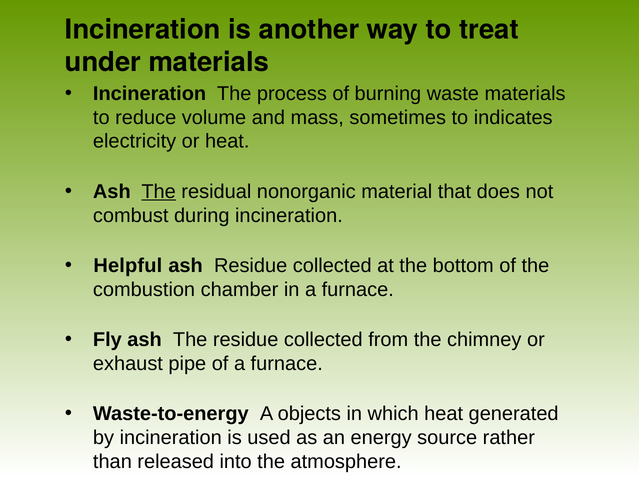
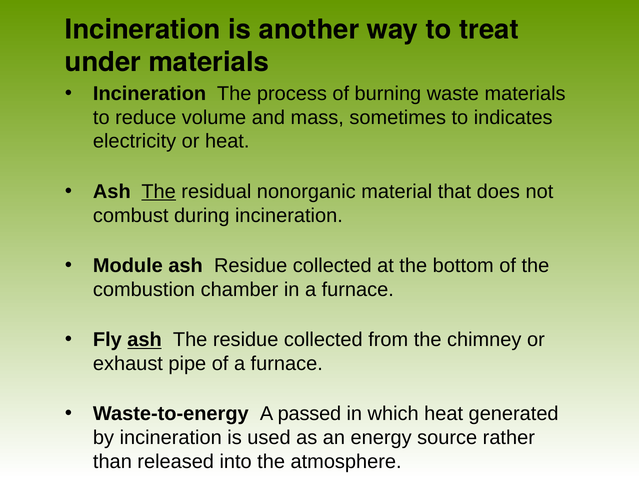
Helpful: Helpful -> Module
ash at (145, 340) underline: none -> present
objects: objects -> passed
